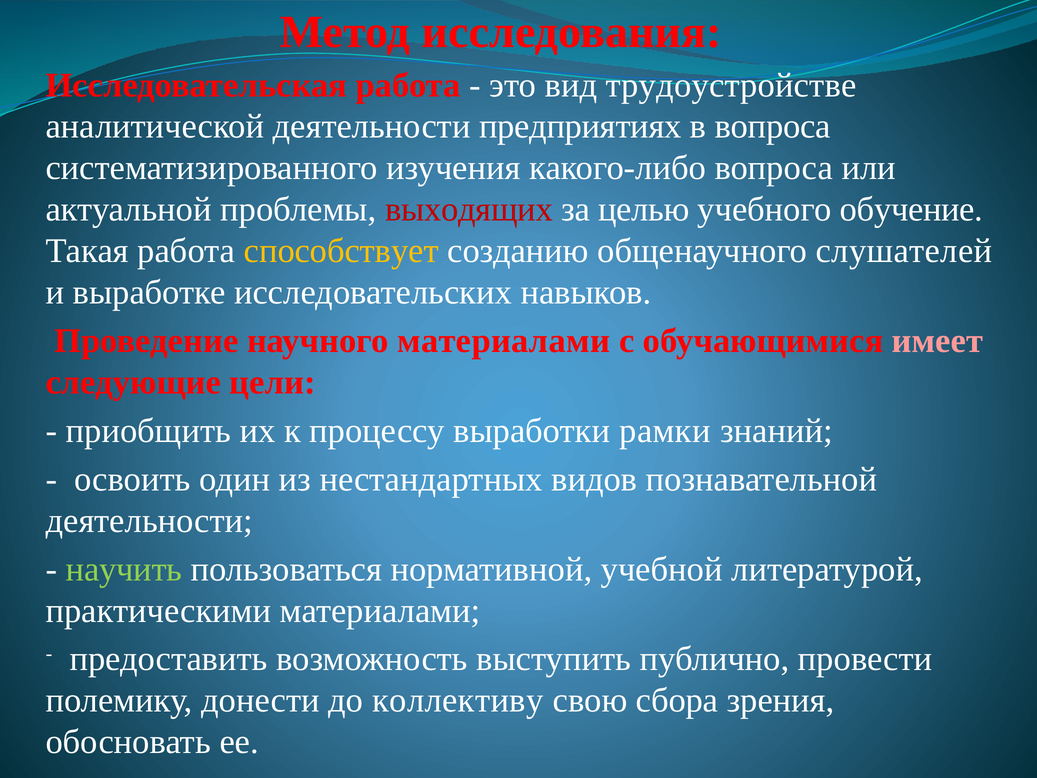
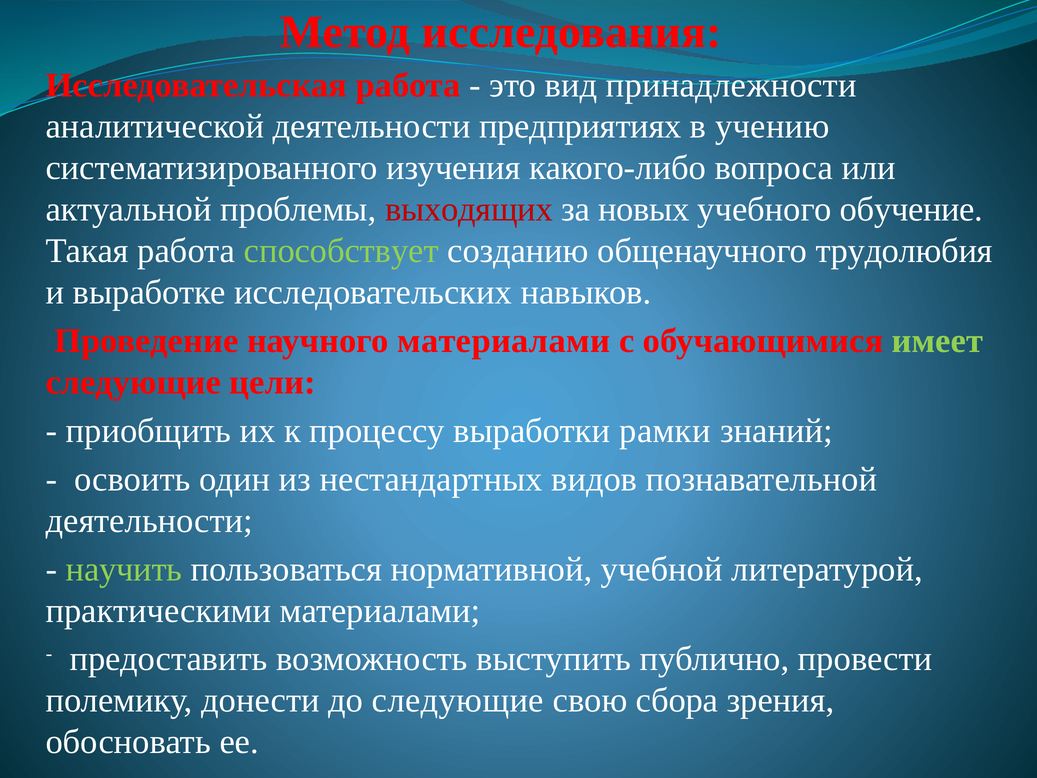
трудоустройстве: трудоустройстве -> принадлежности
в вопроса: вопроса -> учению
целью: целью -> новых
способствует colour: yellow -> light green
слушателей: слушателей -> трудолюбия
имеет colour: pink -> light green
до коллективу: коллективу -> следующие
